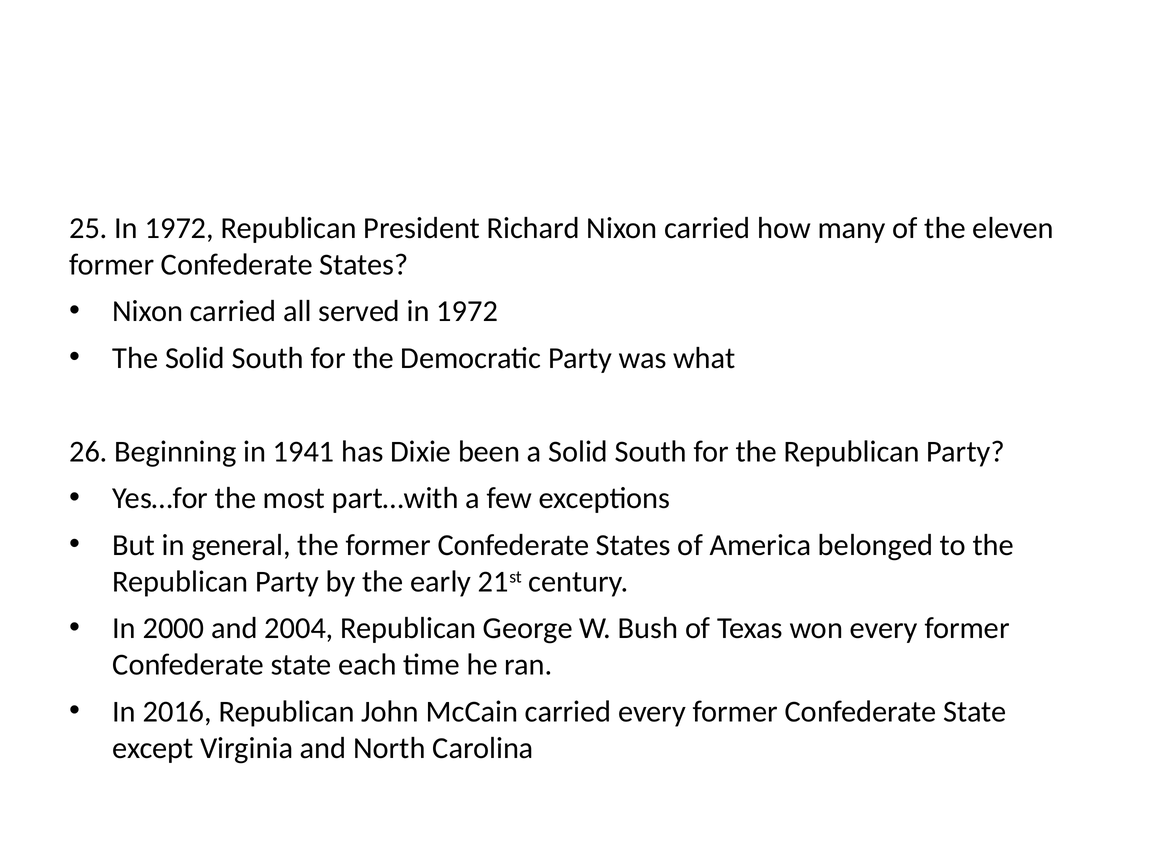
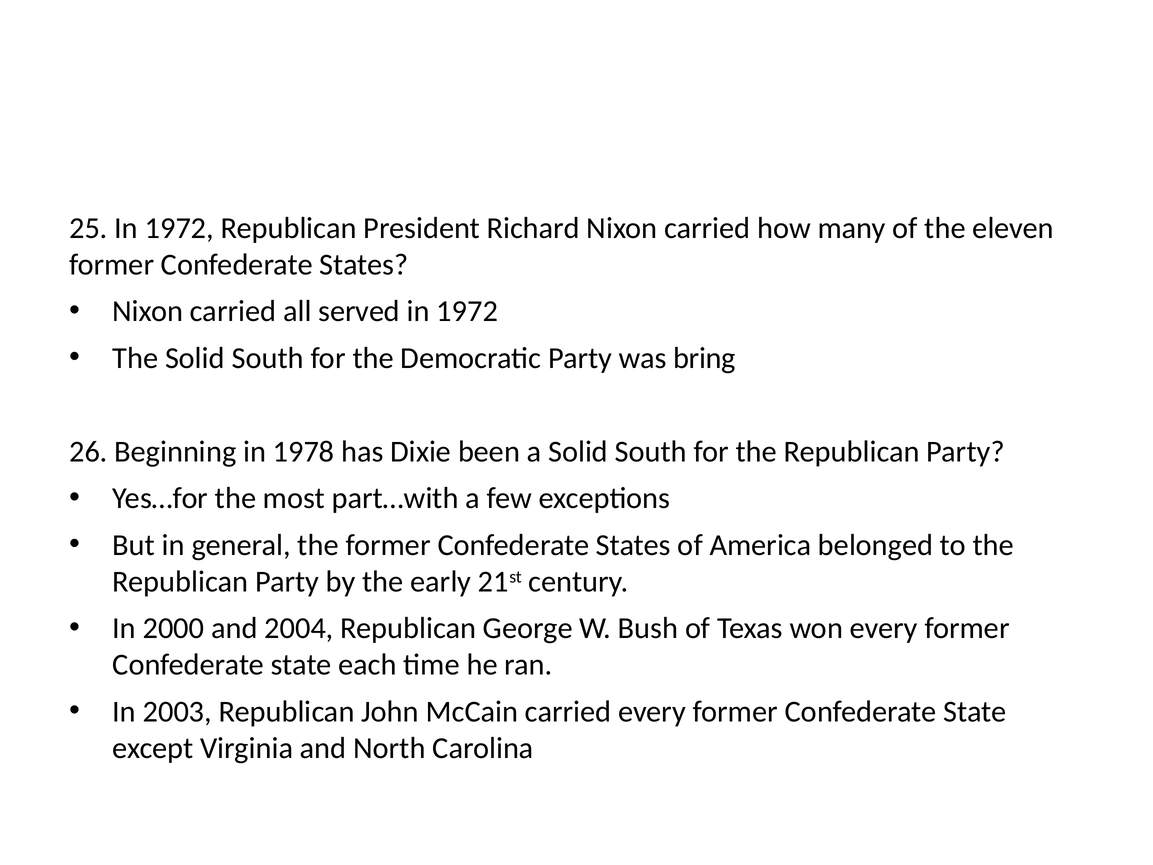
what: what -> bring
1941: 1941 -> 1978
2016: 2016 -> 2003
